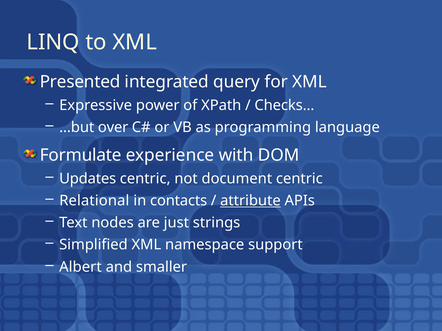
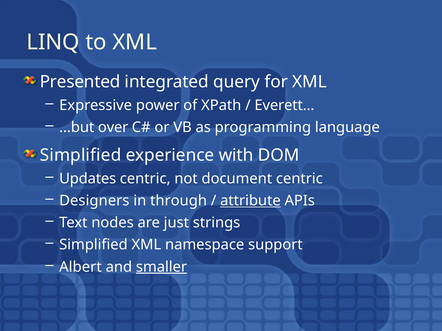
Checks…: Checks… -> Everett…
Formulate at (81, 155): Formulate -> Simplified
Relational: Relational -> Designers
contacts: contacts -> through
smaller underline: none -> present
